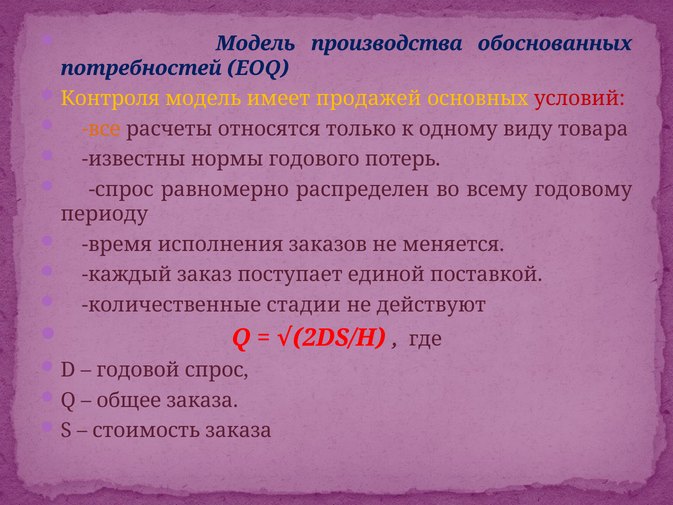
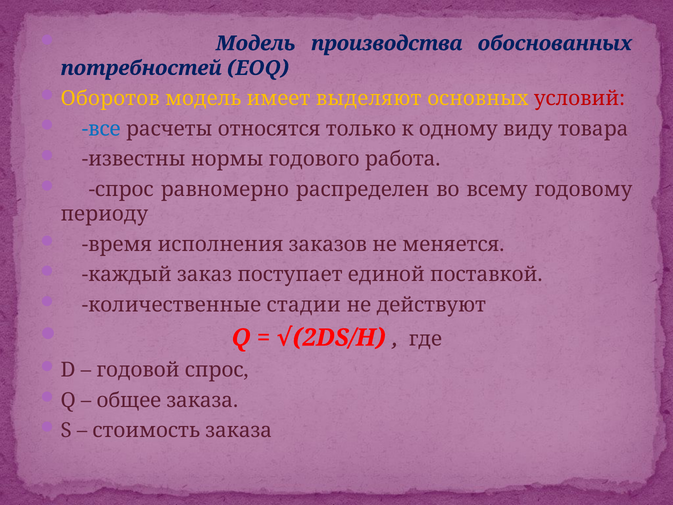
Контроля: Контроля -> Оборотов
продажей: продажей -> выделяют
все colour: orange -> blue
потерь: потерь -> работа
